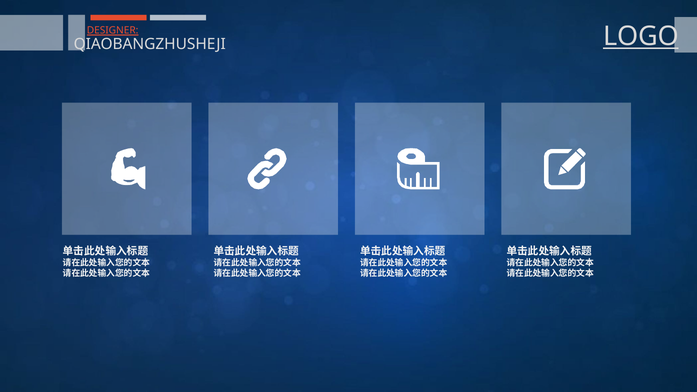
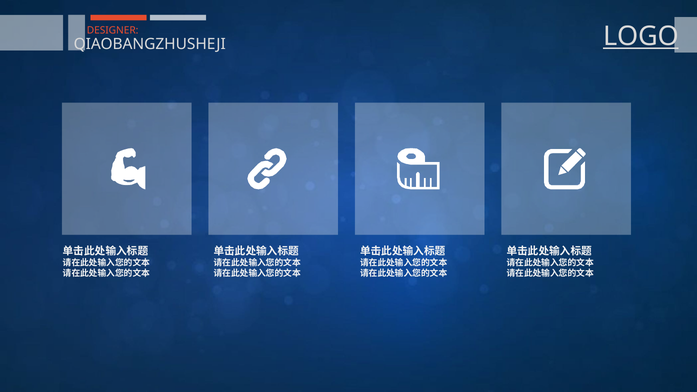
DESIGNER underline: present -> none
